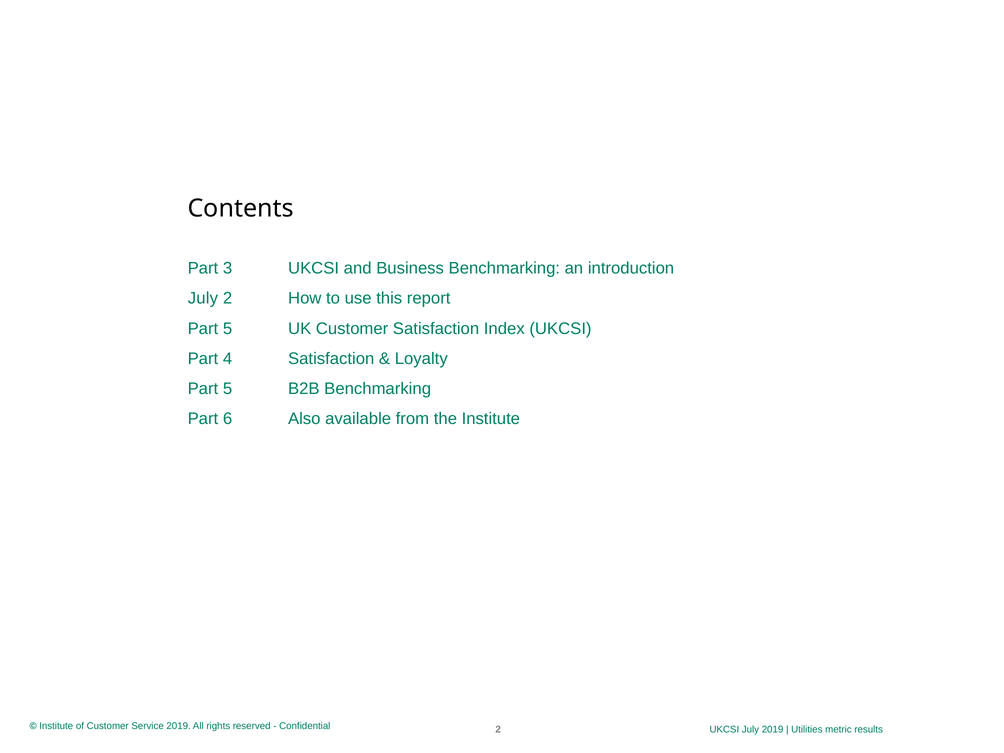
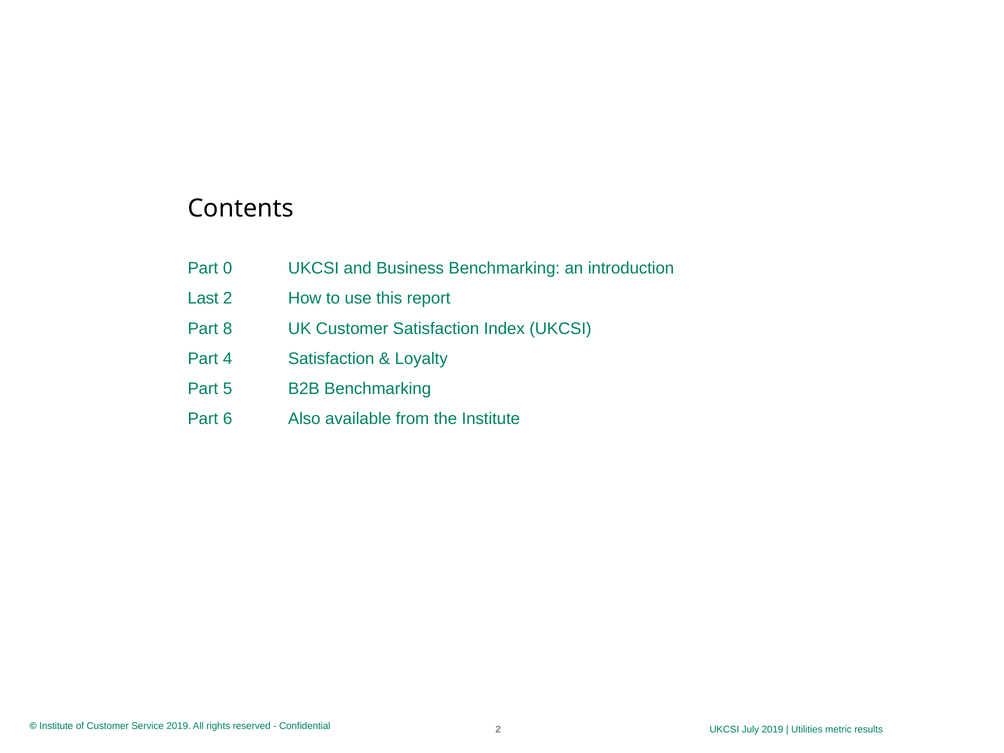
3: 3 -> 0
July at (203, 298): July -> Last
5 at (228, 328): 5 -> 8
